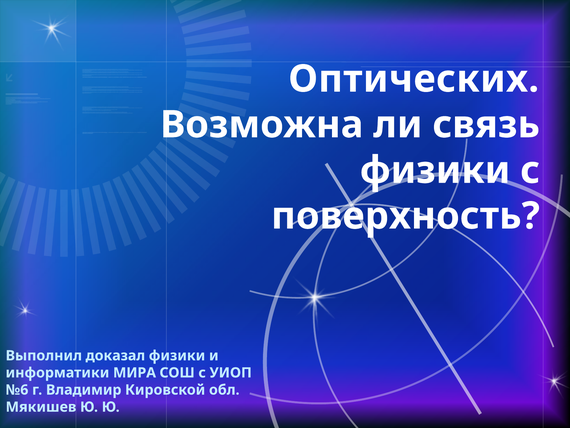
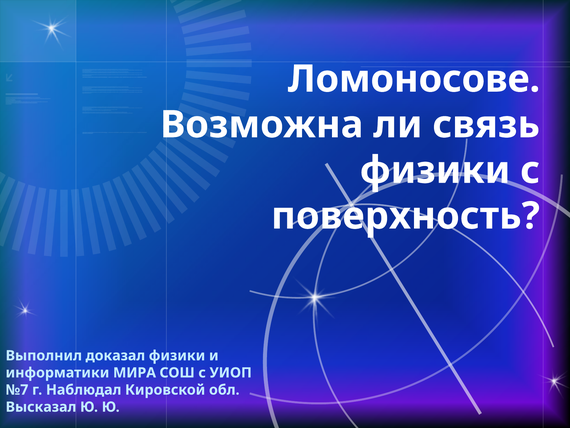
Оптических: Оптических -> Ломоносове
№6: №6 -> №7
Владимир: Владимир -> Наблюдал
Мякишев: Мякишев -> Высказал
